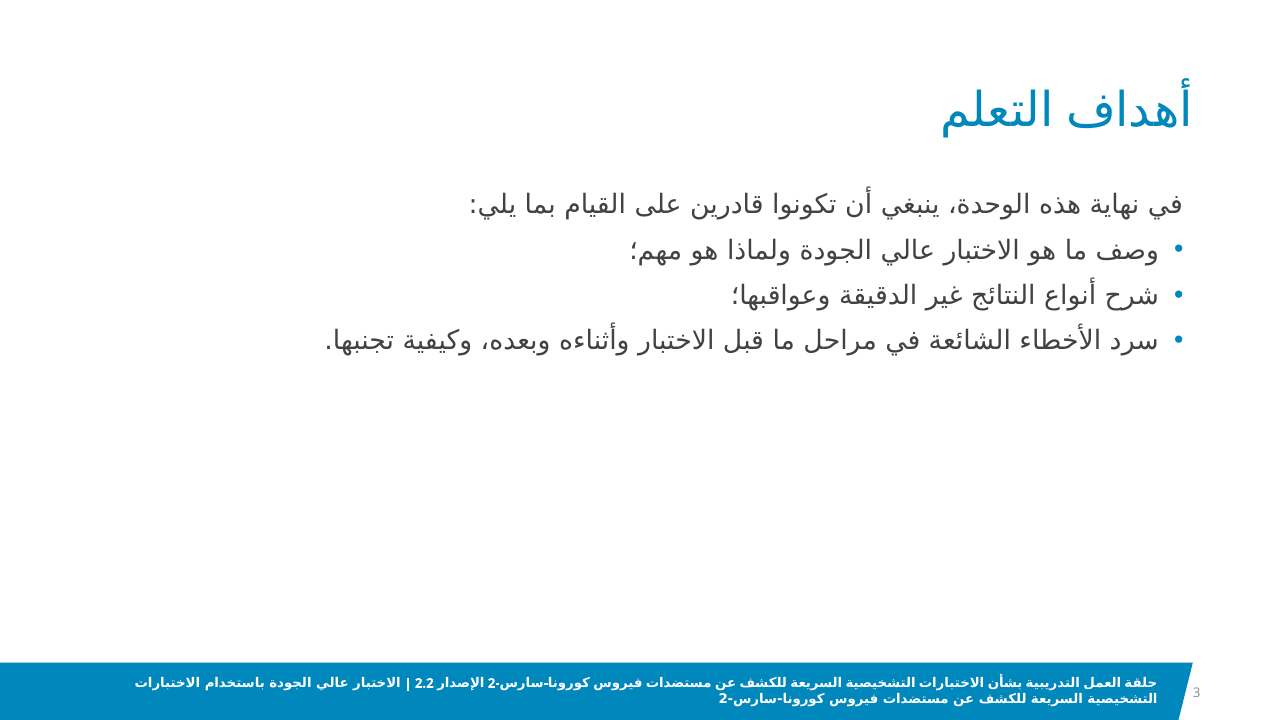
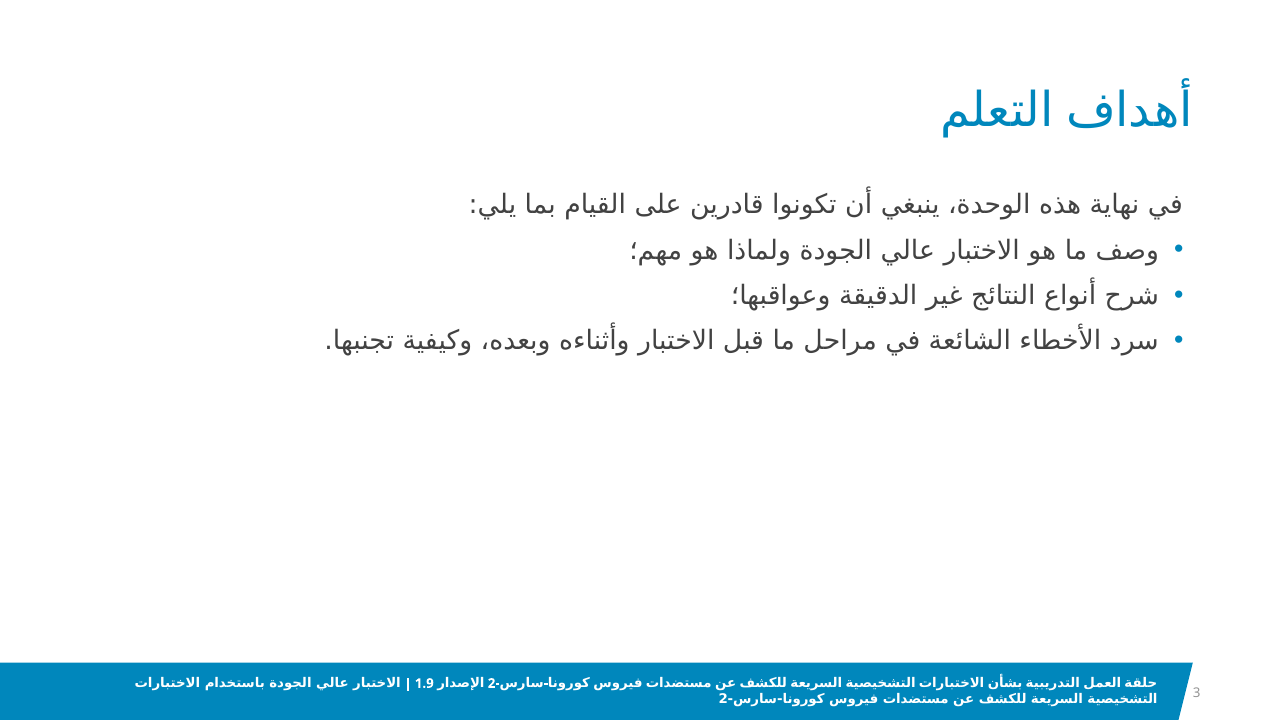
2.2: 2.2 -> 1.9
